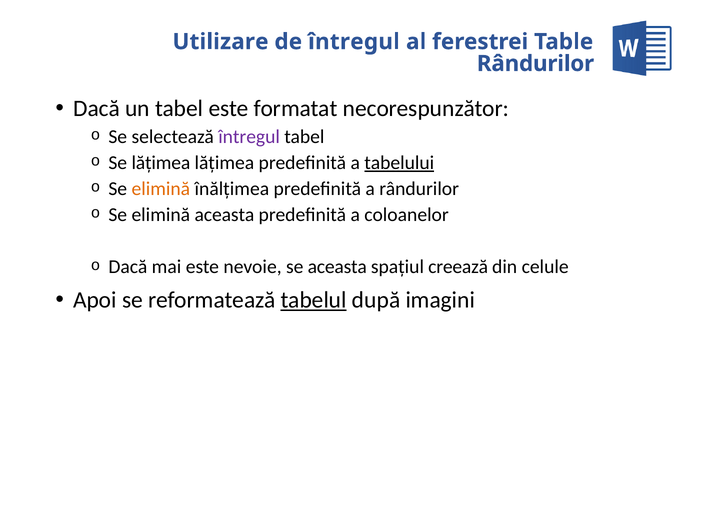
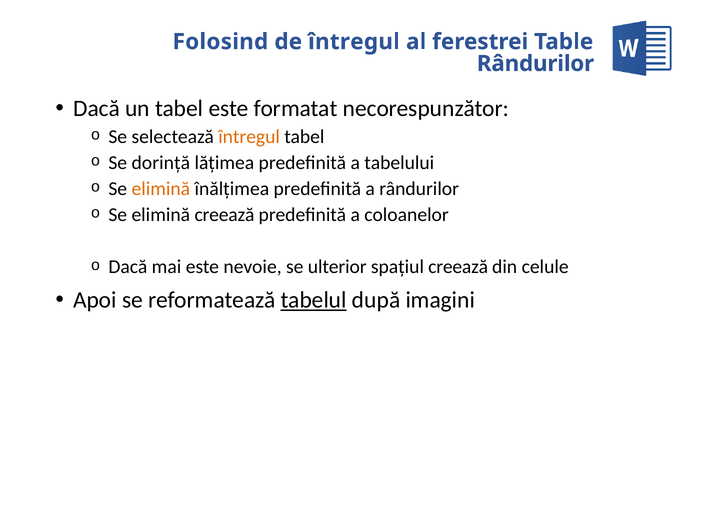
Utilizare: Utilizare -> Folosind
întregul at (249, 137) colour: purple -> orange
Se lăţimea: lăţimea -> dorinţă
tabelului underline: present -> none
elimină aceasta: aceasta -> creează
se aceasta: aceasta -> ulterior
